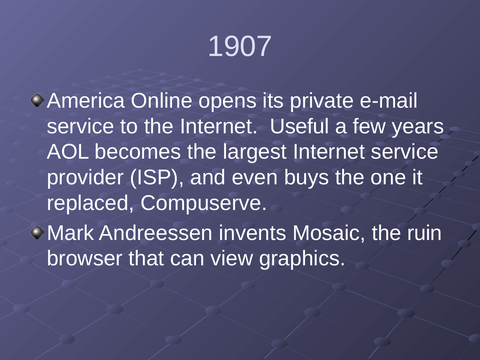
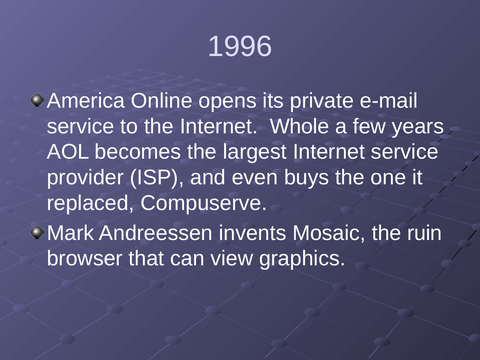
1907: 1907 -> 1996
Useful: Useful -> Whole
